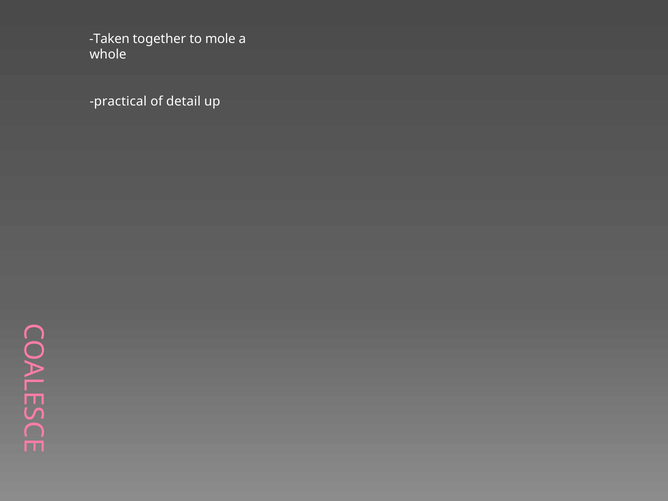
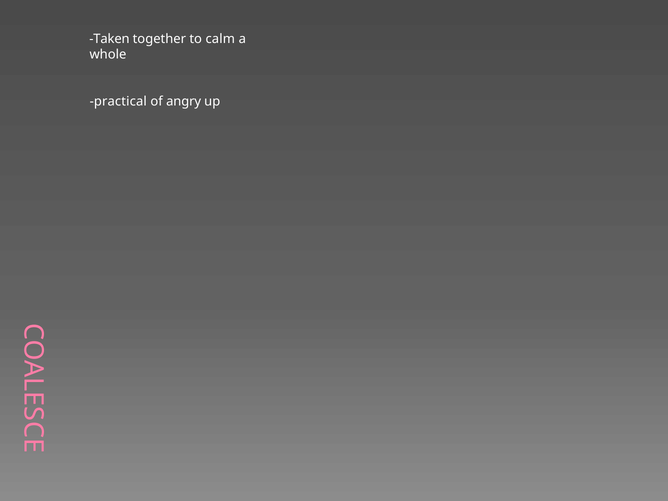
mole: mole -> calm
detail: detail -> angry
